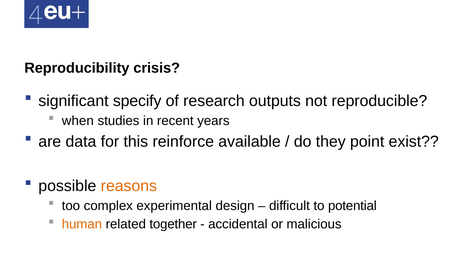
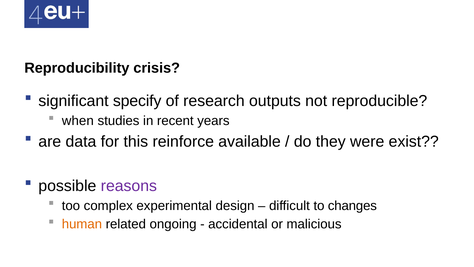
point: point -> were
reasons colour: orange -> purple
potential: potential -> changes
together: together -> ongoing
